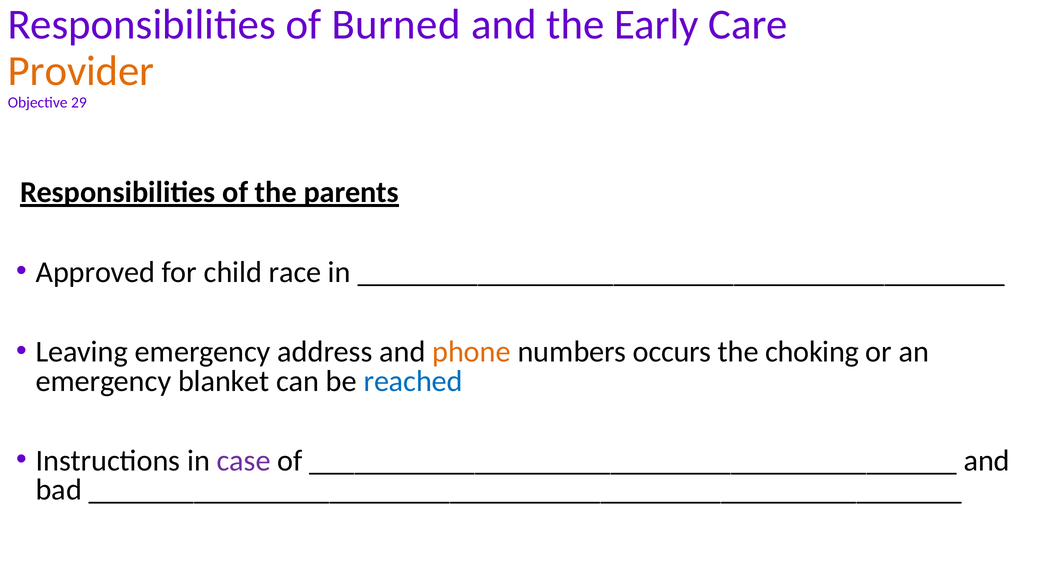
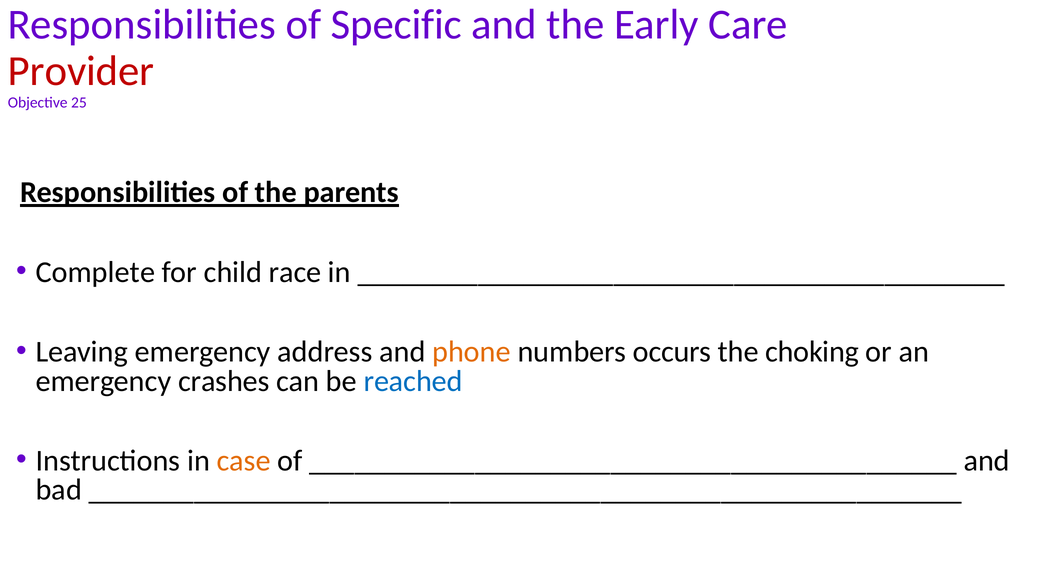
Burned: Burned -> Specific
Provider colour: orange -> red
29: 29 -> 25
Approved: Approved -> Complete
blanket: blanket -> crashes
case colour: purple -> orange
